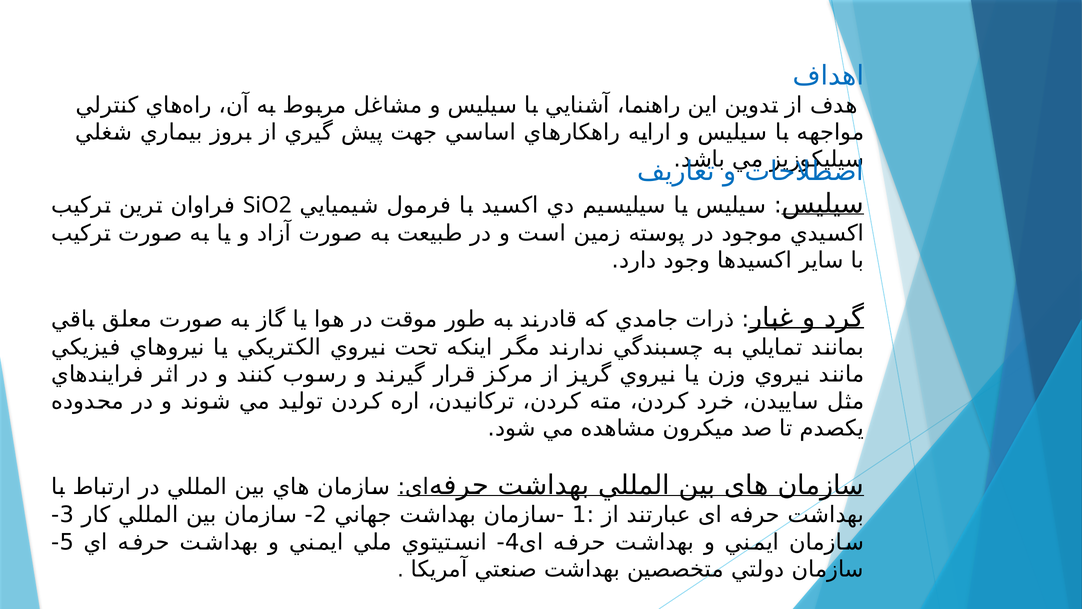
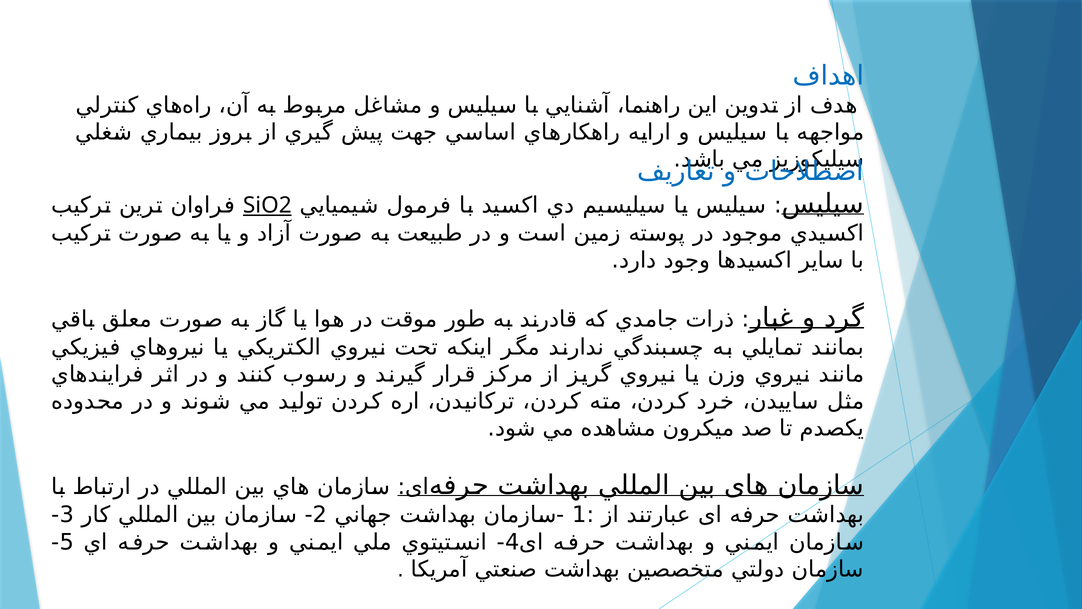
SiO2 underline: none -> present
